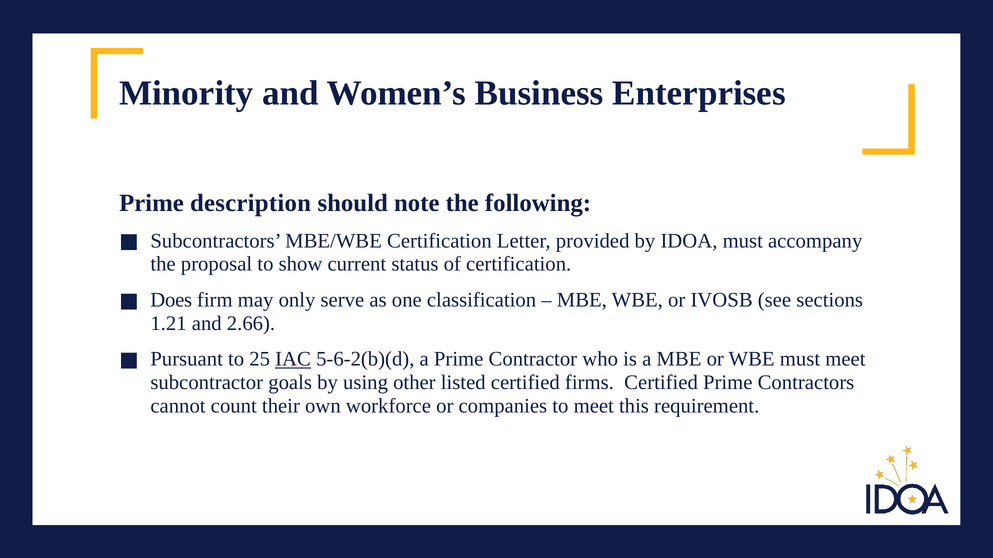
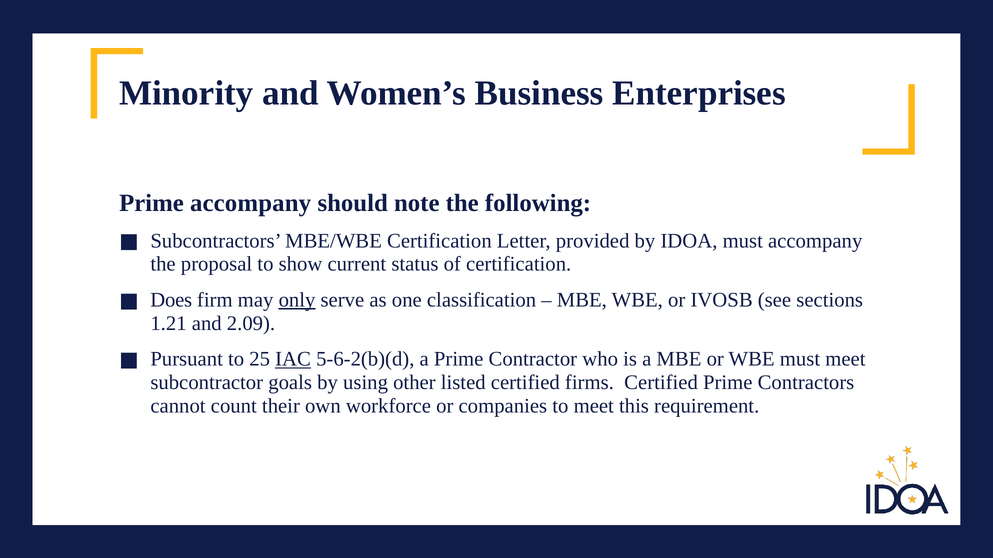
Prime description: description -> accompany
only underline: none -> present
2.66: 2.66 -> 2.09
